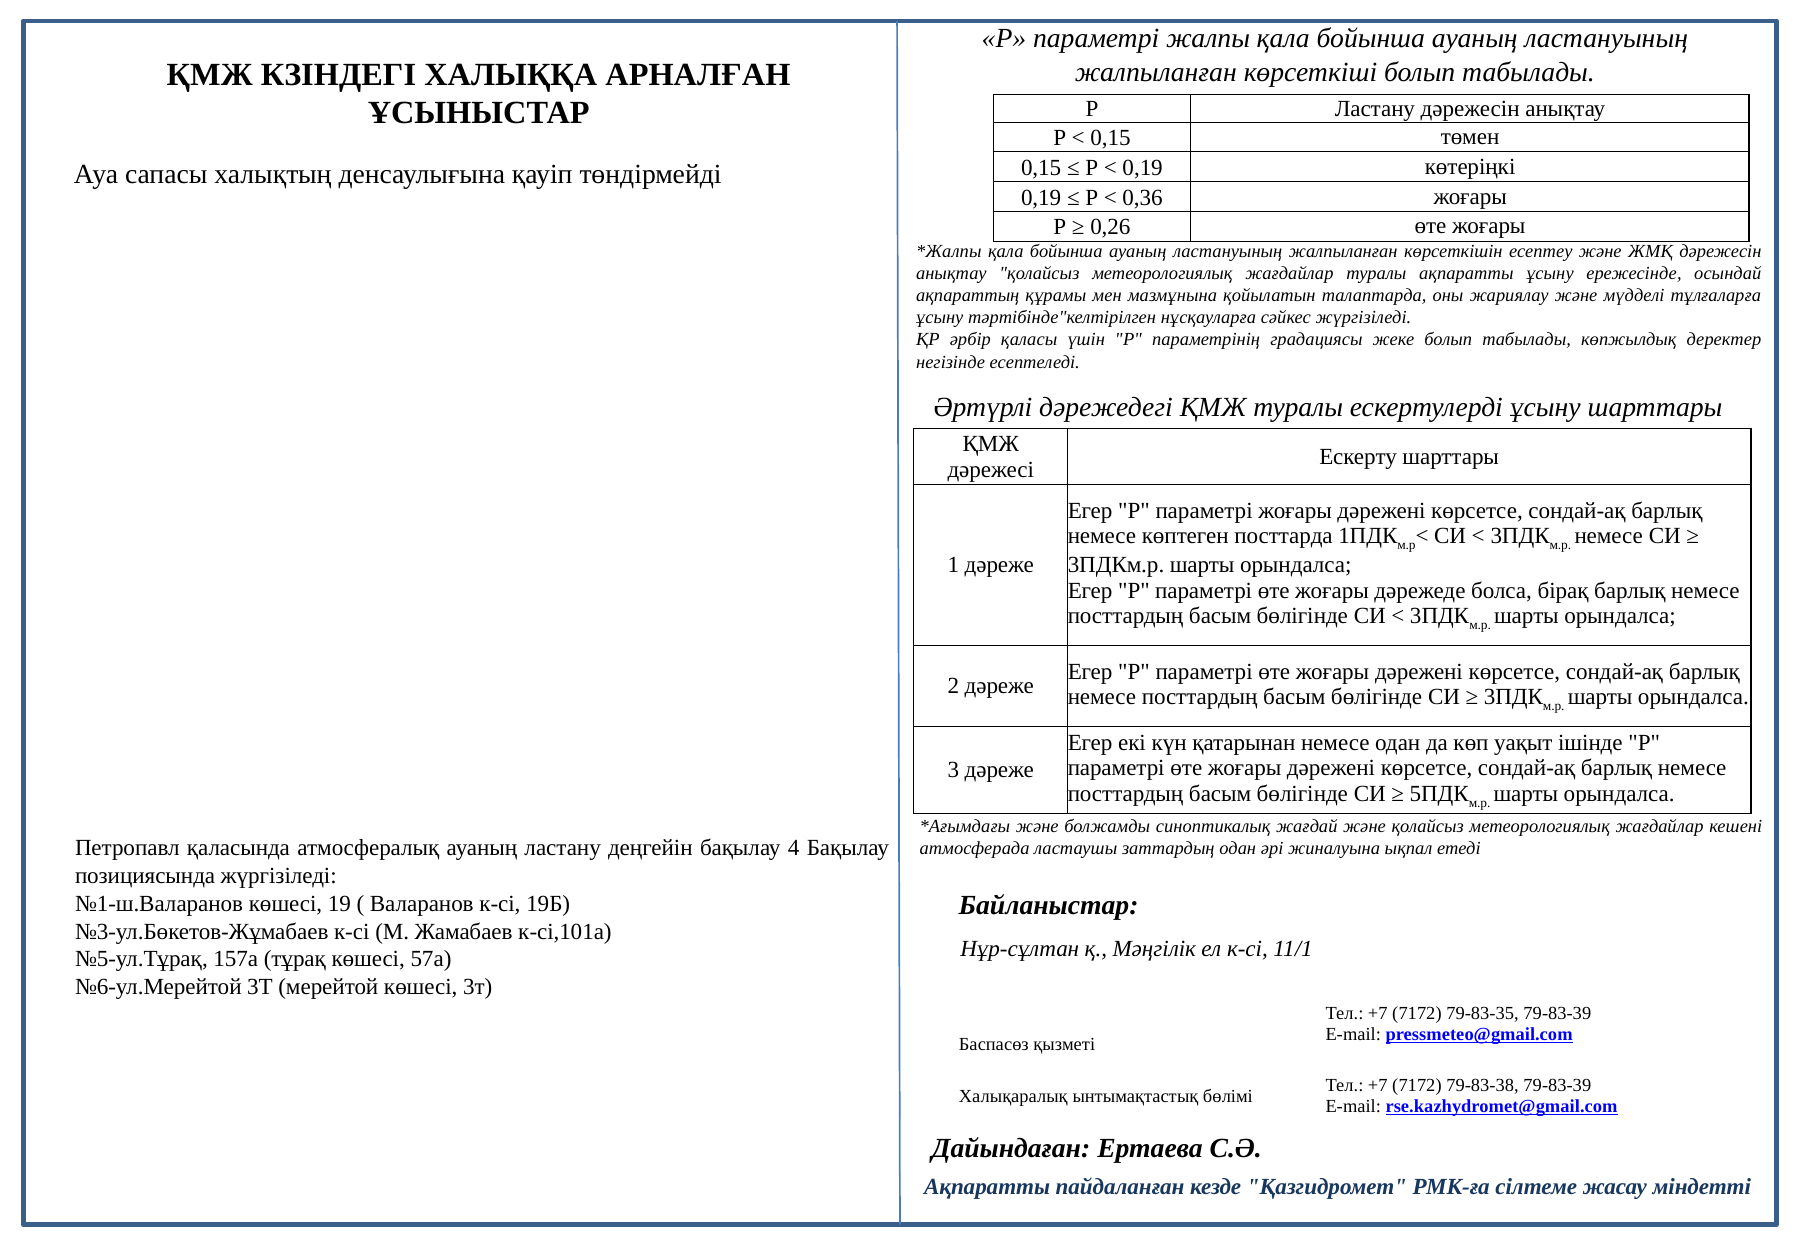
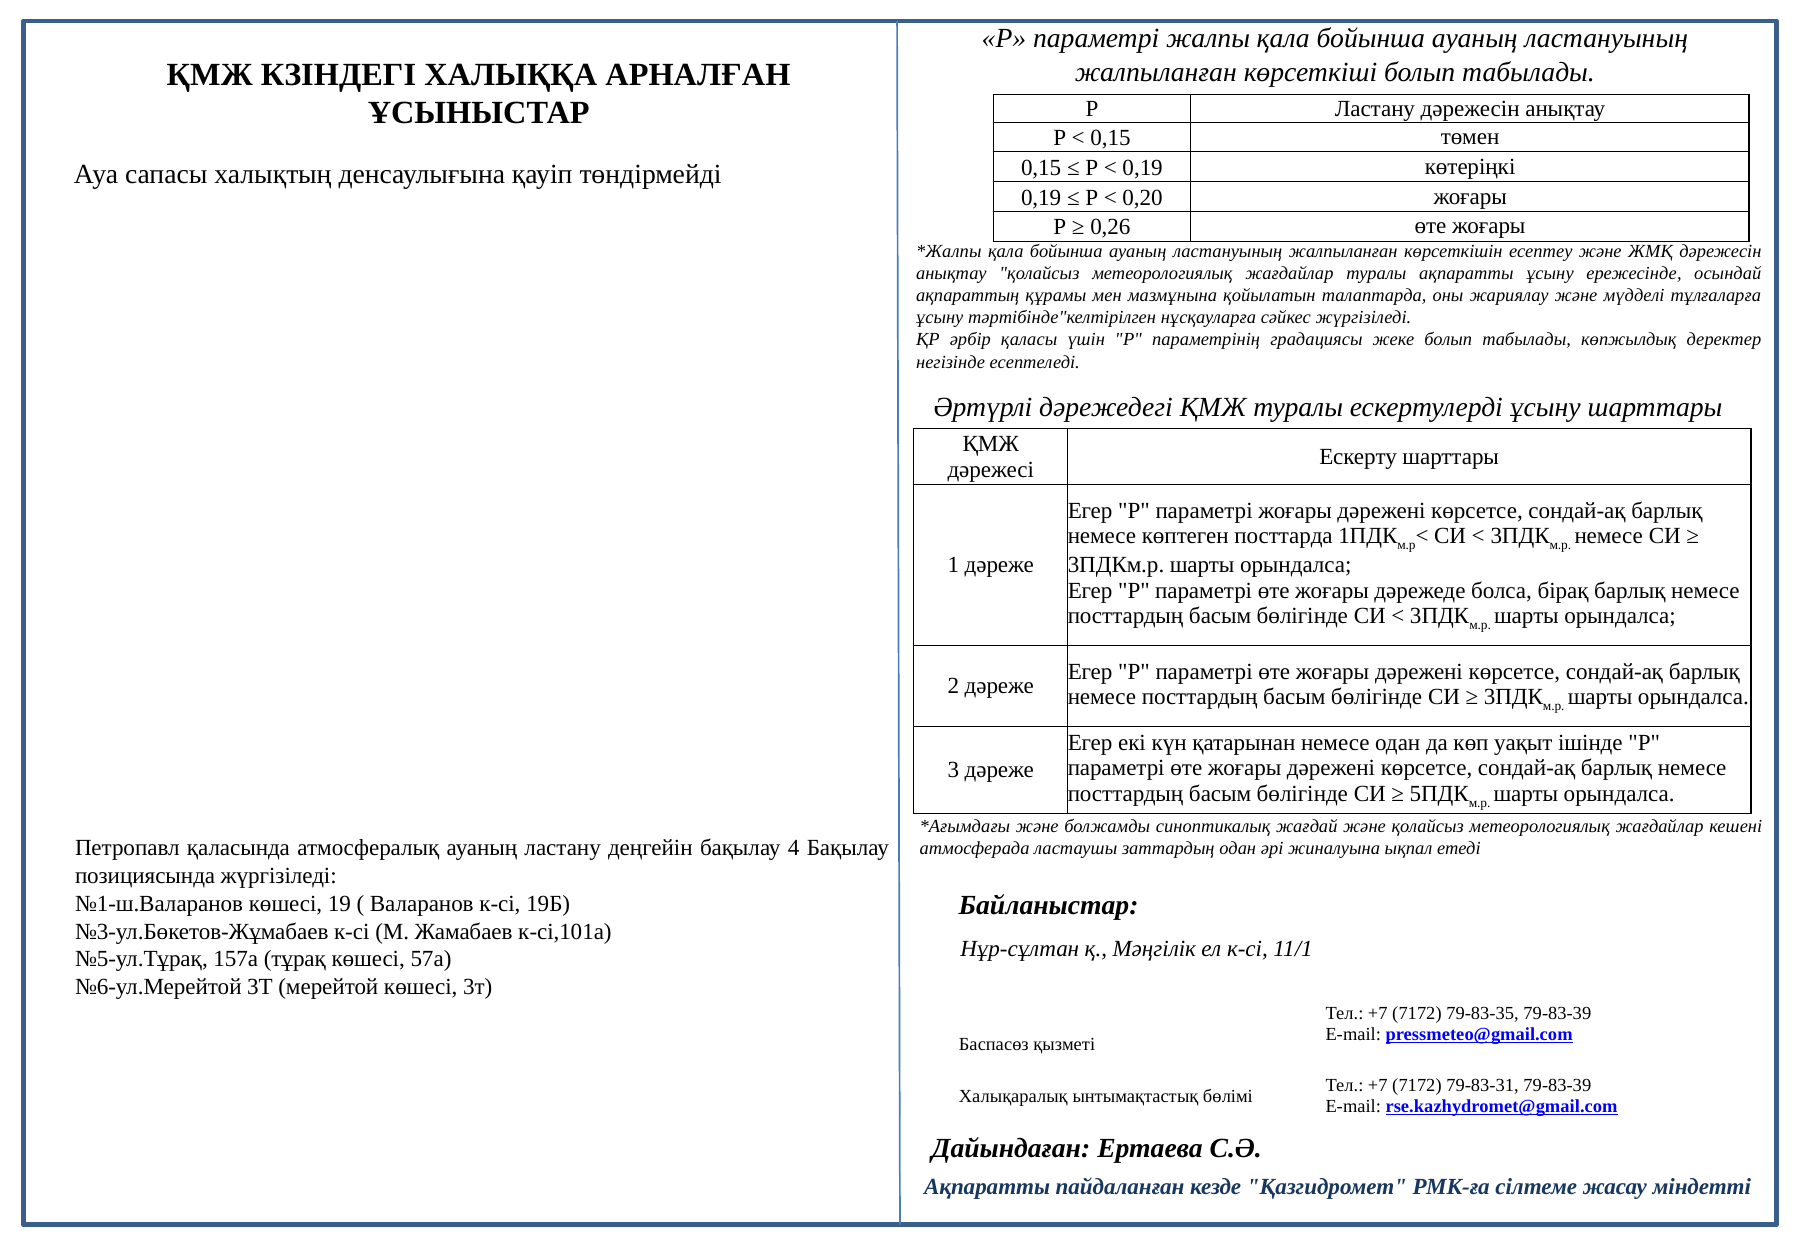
0,36: 0,36 -> 0,20
79-83-38: 79-83-38 -> 79-83-31
